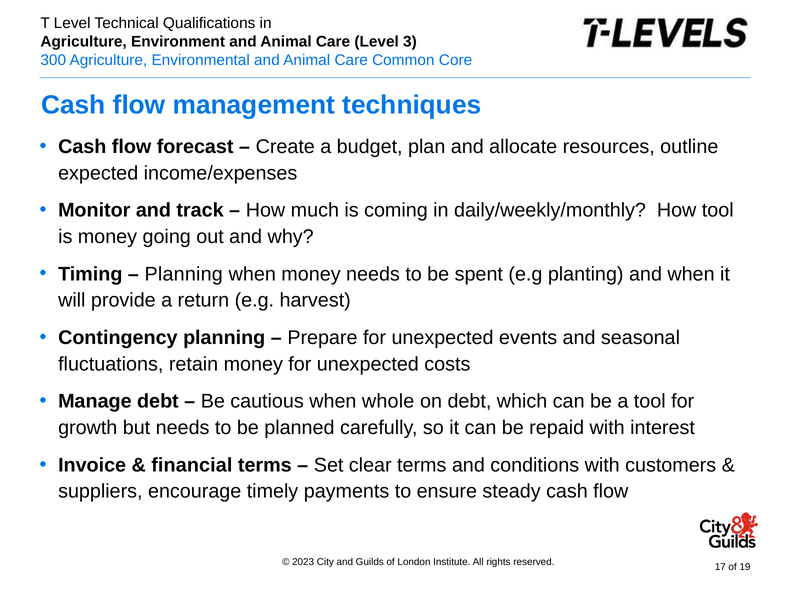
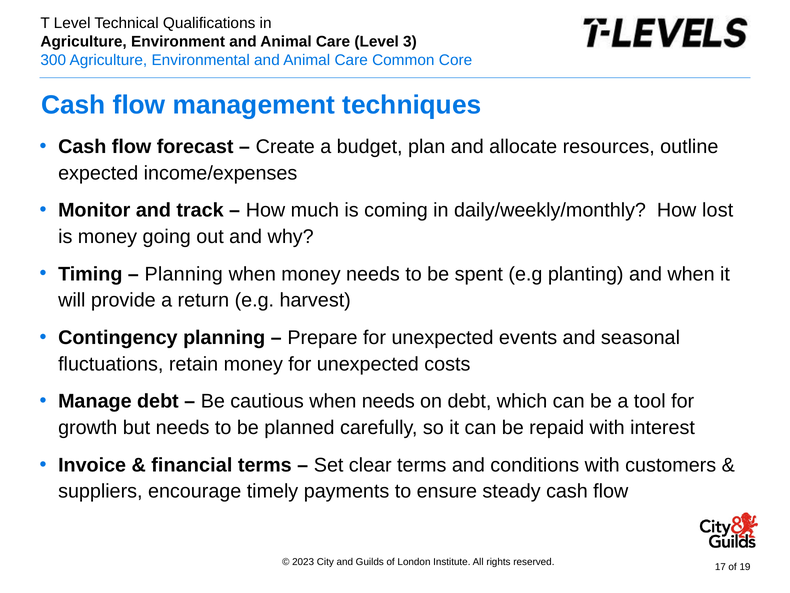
How tool: tool -> lost
when whole: whole -> needs
